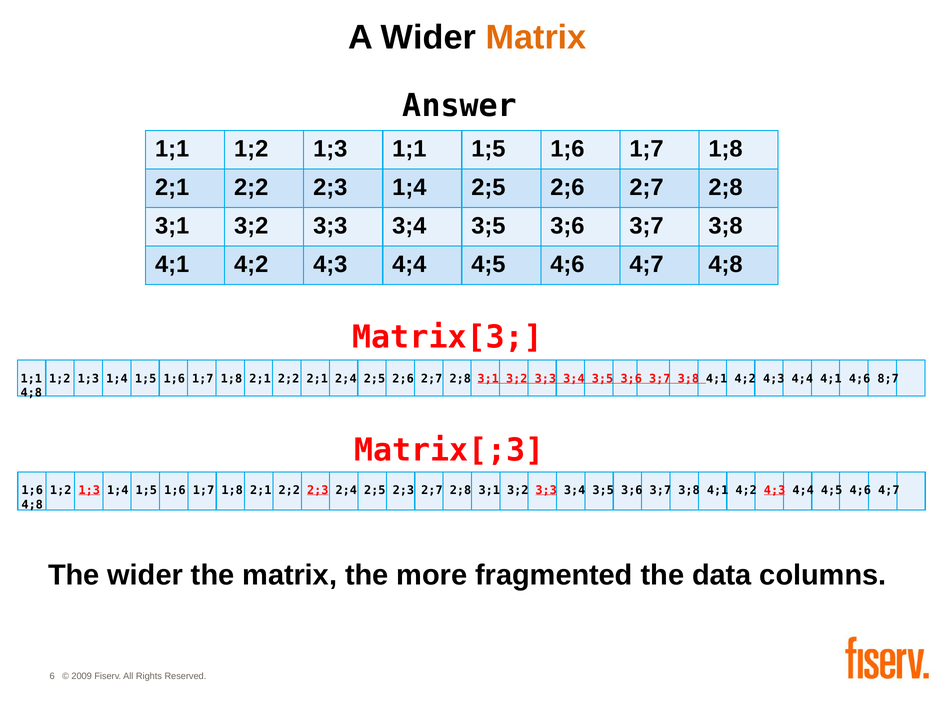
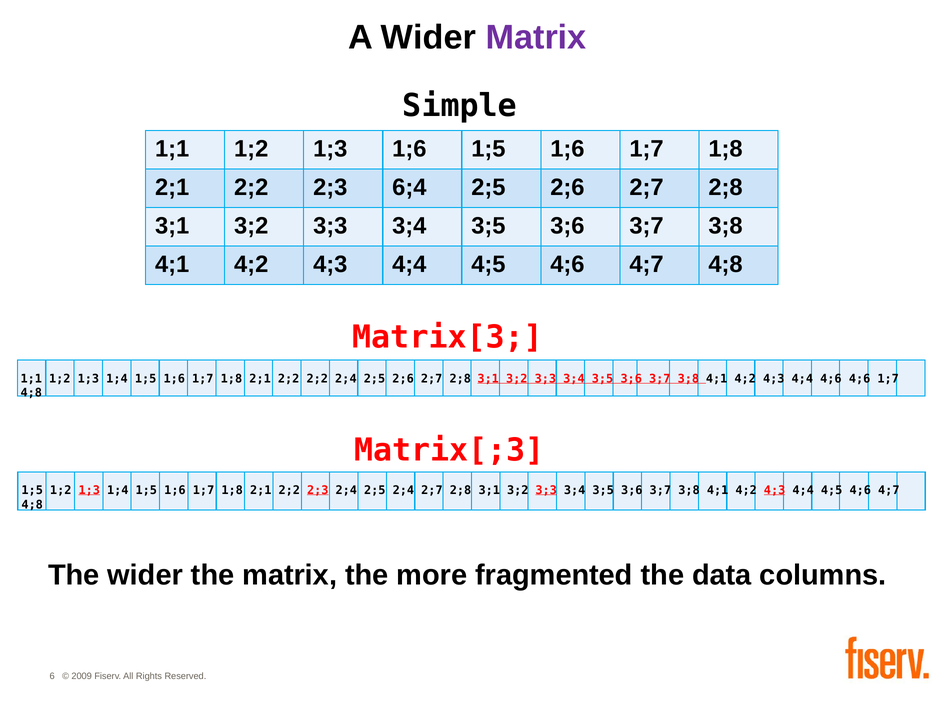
Matrix at (536, 38) colour: orange -> purple
Answer: Answer -> Simple
1;3 1;1: 1;1 -> 1;6
2;3 1;4: 1;4 -> 6;4
2;2 2;1: 2;1 -> 2;2
4;4 4;1: 4;1 -> 4;6
4;6 8;7: 8;7 -> 1;7
1;6 at (32, 490): 1;6 -> 1;5
2;5 2;3: 2;3 -> 2;4
